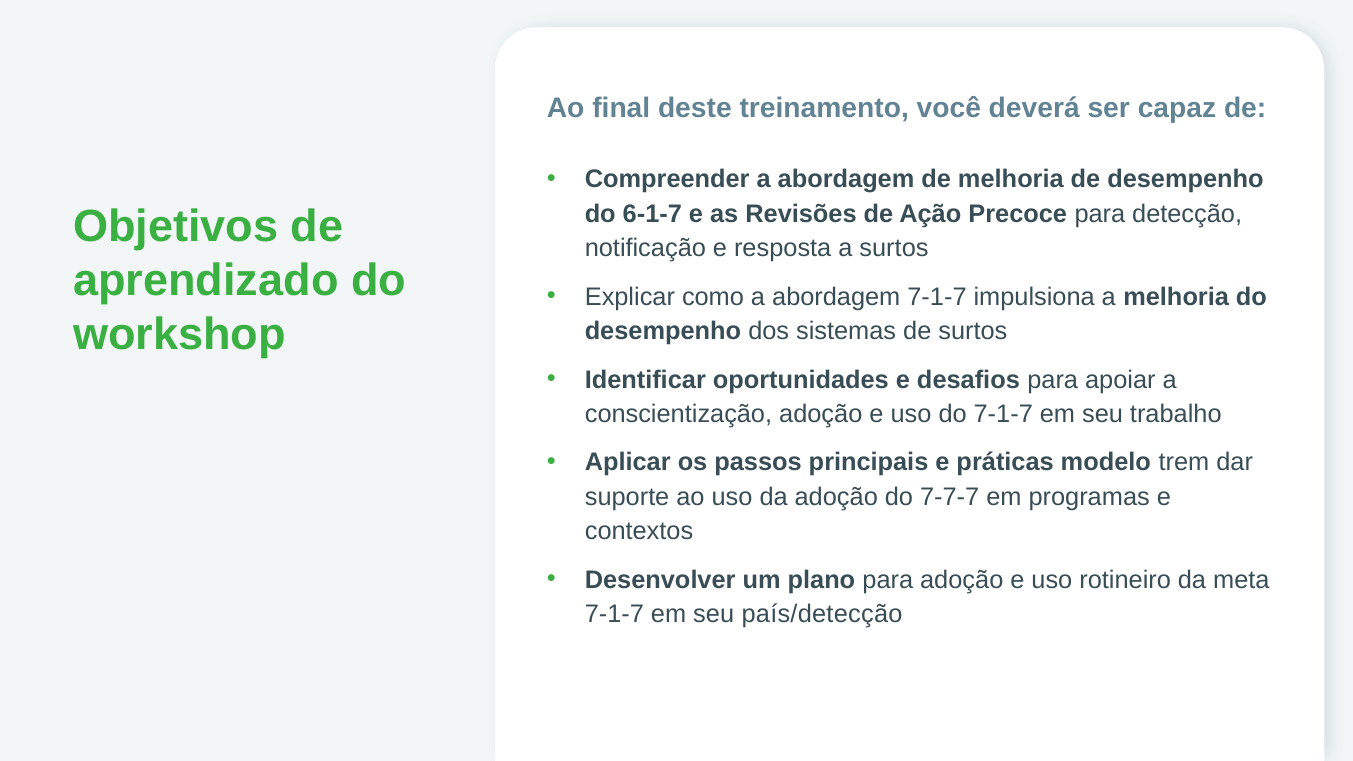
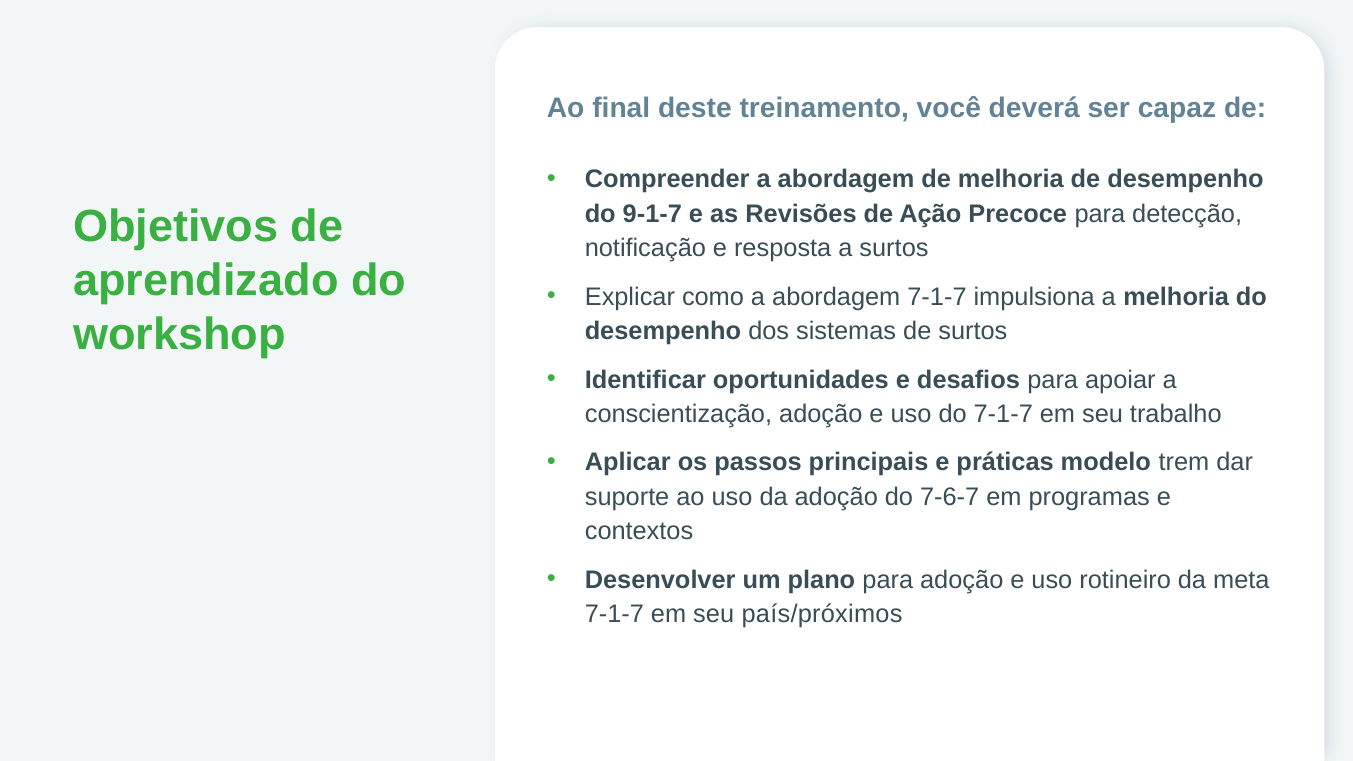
6-1-7: 6-1-7 -> 9-1-7
7-7-7: 7-7-7 -> 7-6-7
país/detecção: país/detecção -> país/próximos
